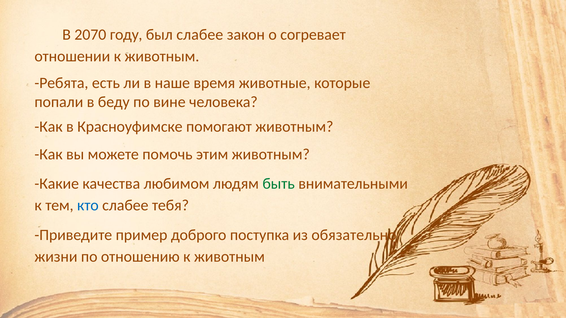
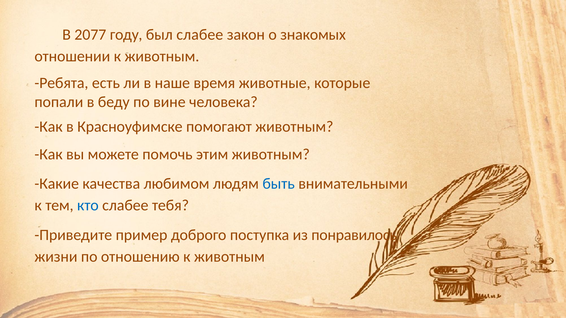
2070: 2070 -> 2077
согревает: согревает -> знакомых
быть colour: green -> blue
обязательно: обязательно -> понравилось
